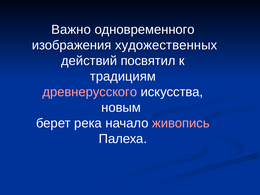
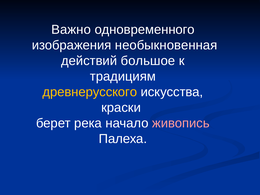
художественных: художественных -> необыкновенная
посвятил: посвятил -> большое
древнерусского colour: pink -> yellow
новым: новым -> краски
